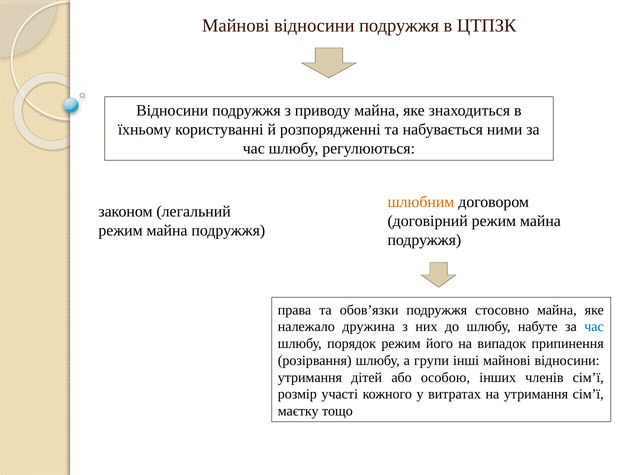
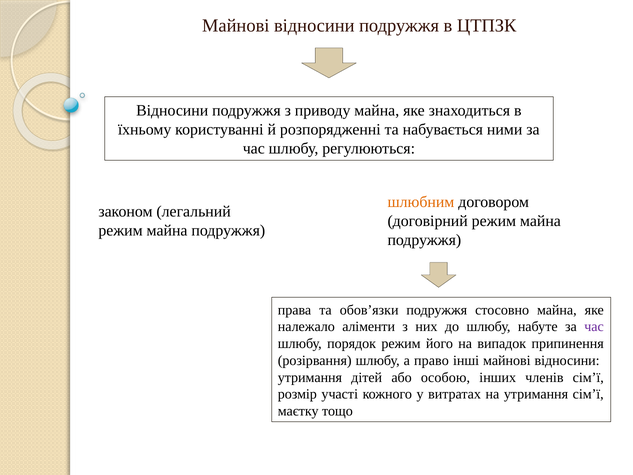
дружина: дружина -> аліменти
час at (594, 327) colour: blue -> purple
групи: групи -> право
